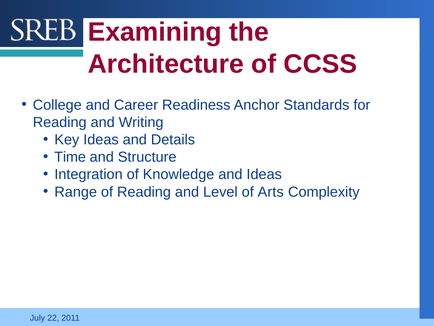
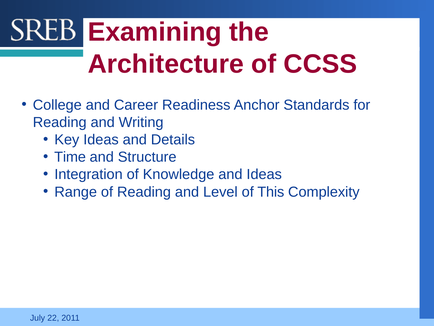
Arts: Arts -> This
